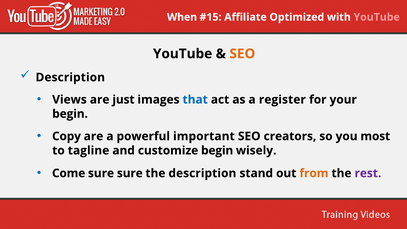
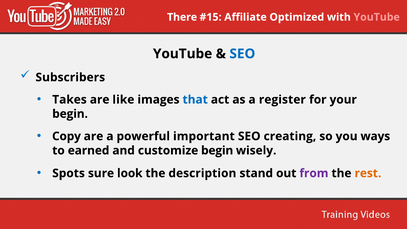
When: When -> There
SEO at (242, 54) colour: orange -> blue
Description at (70, 77): Description -> Subscribers
Views: Views -> Takes
just: just -> like
creators: creators -> creating
most: most -> ways
tagline: tagline -> earned
Come: Come -> Spots
sure sure: sure -> look
from colour: orange -> purple
rest colour: purple -> orange
